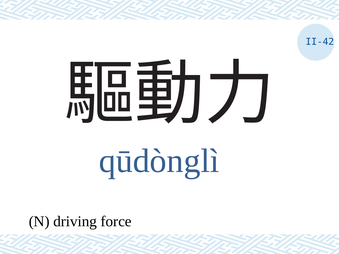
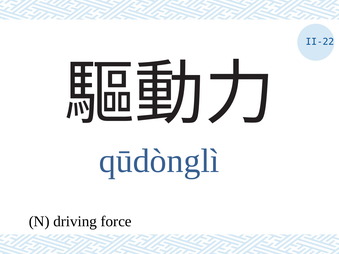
II-42: II-42 -> II-22
